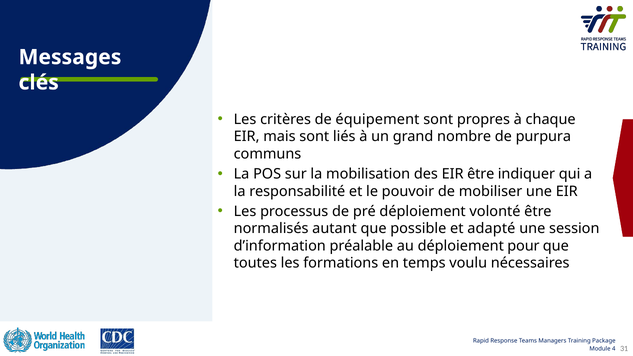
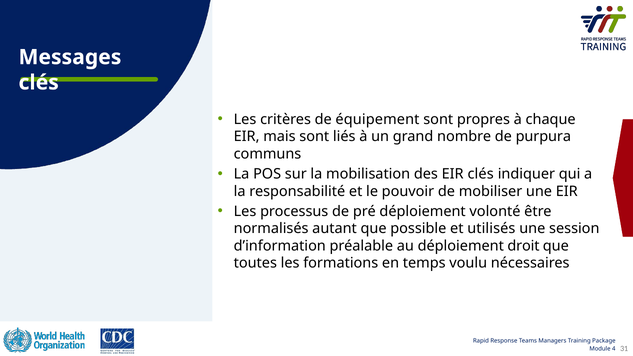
EIR être: être -> clés
adapté: adapté -> utilisés
pour: pour -> droit
